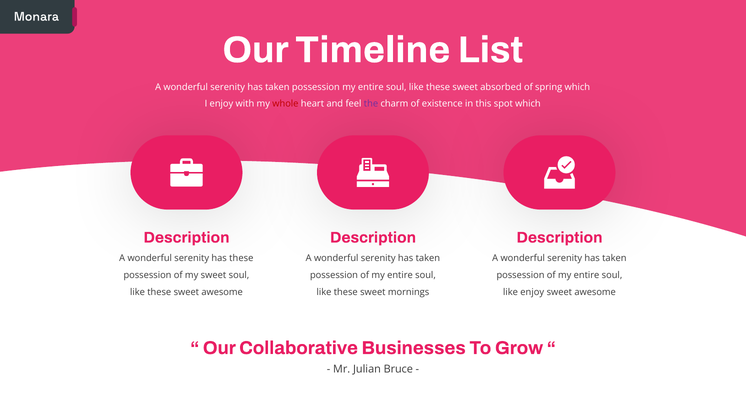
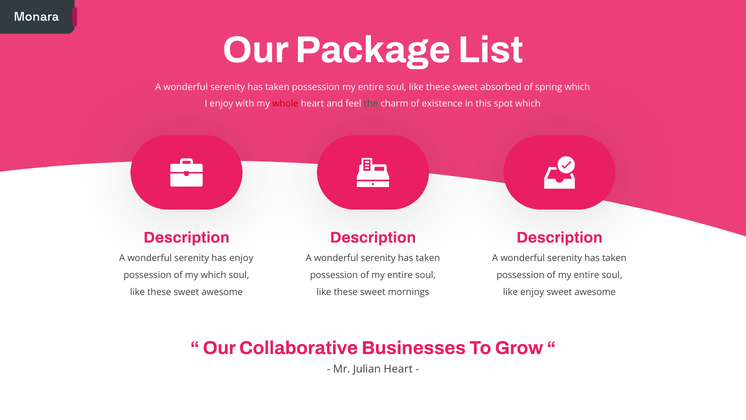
Timeline: Timeline -> Package
the colour: purple -> green
has these: these -> enjoy
my sweet: sweet -> which
Julian Bruce: Bruce -> Heart
